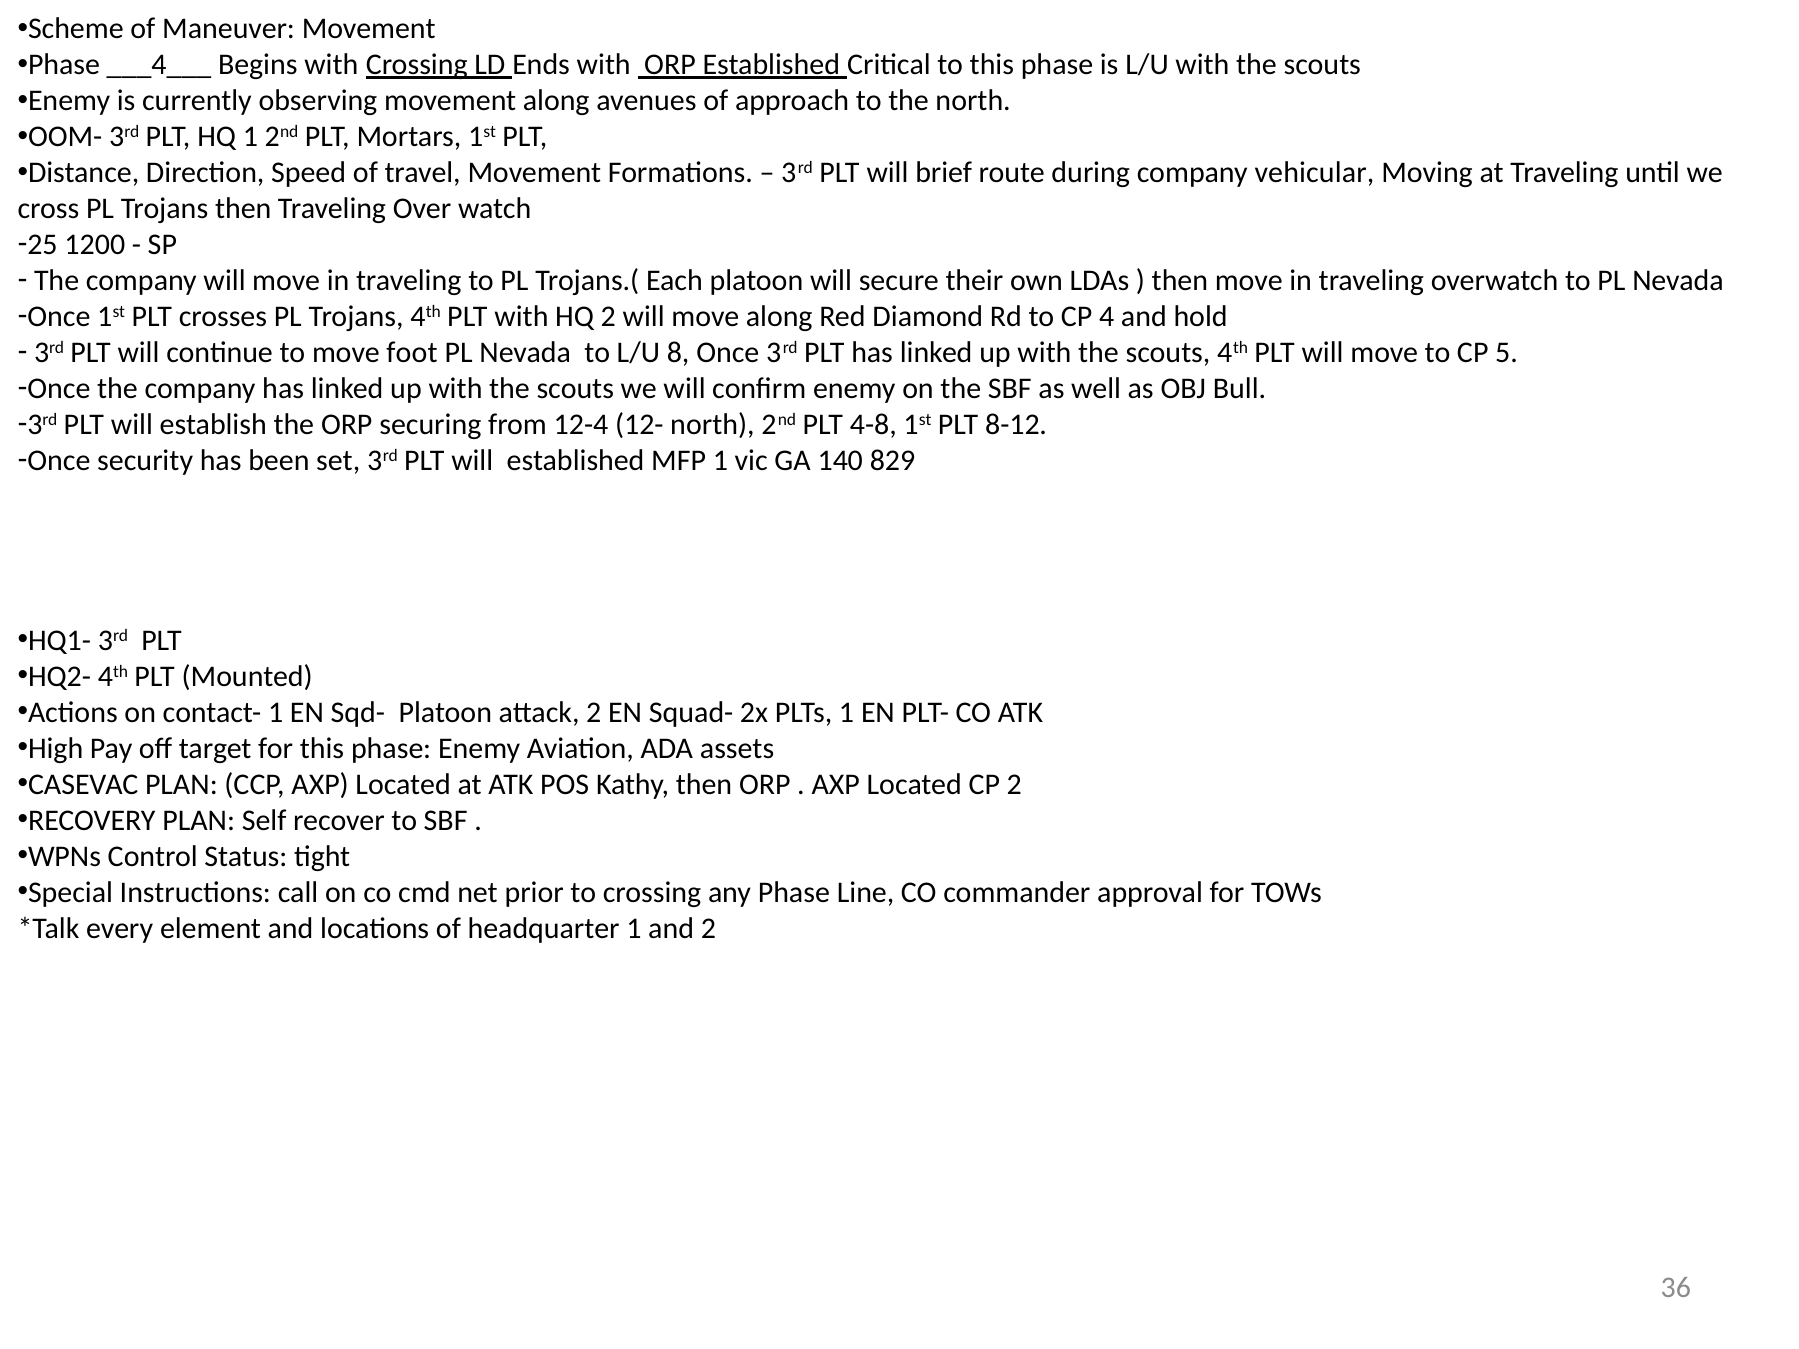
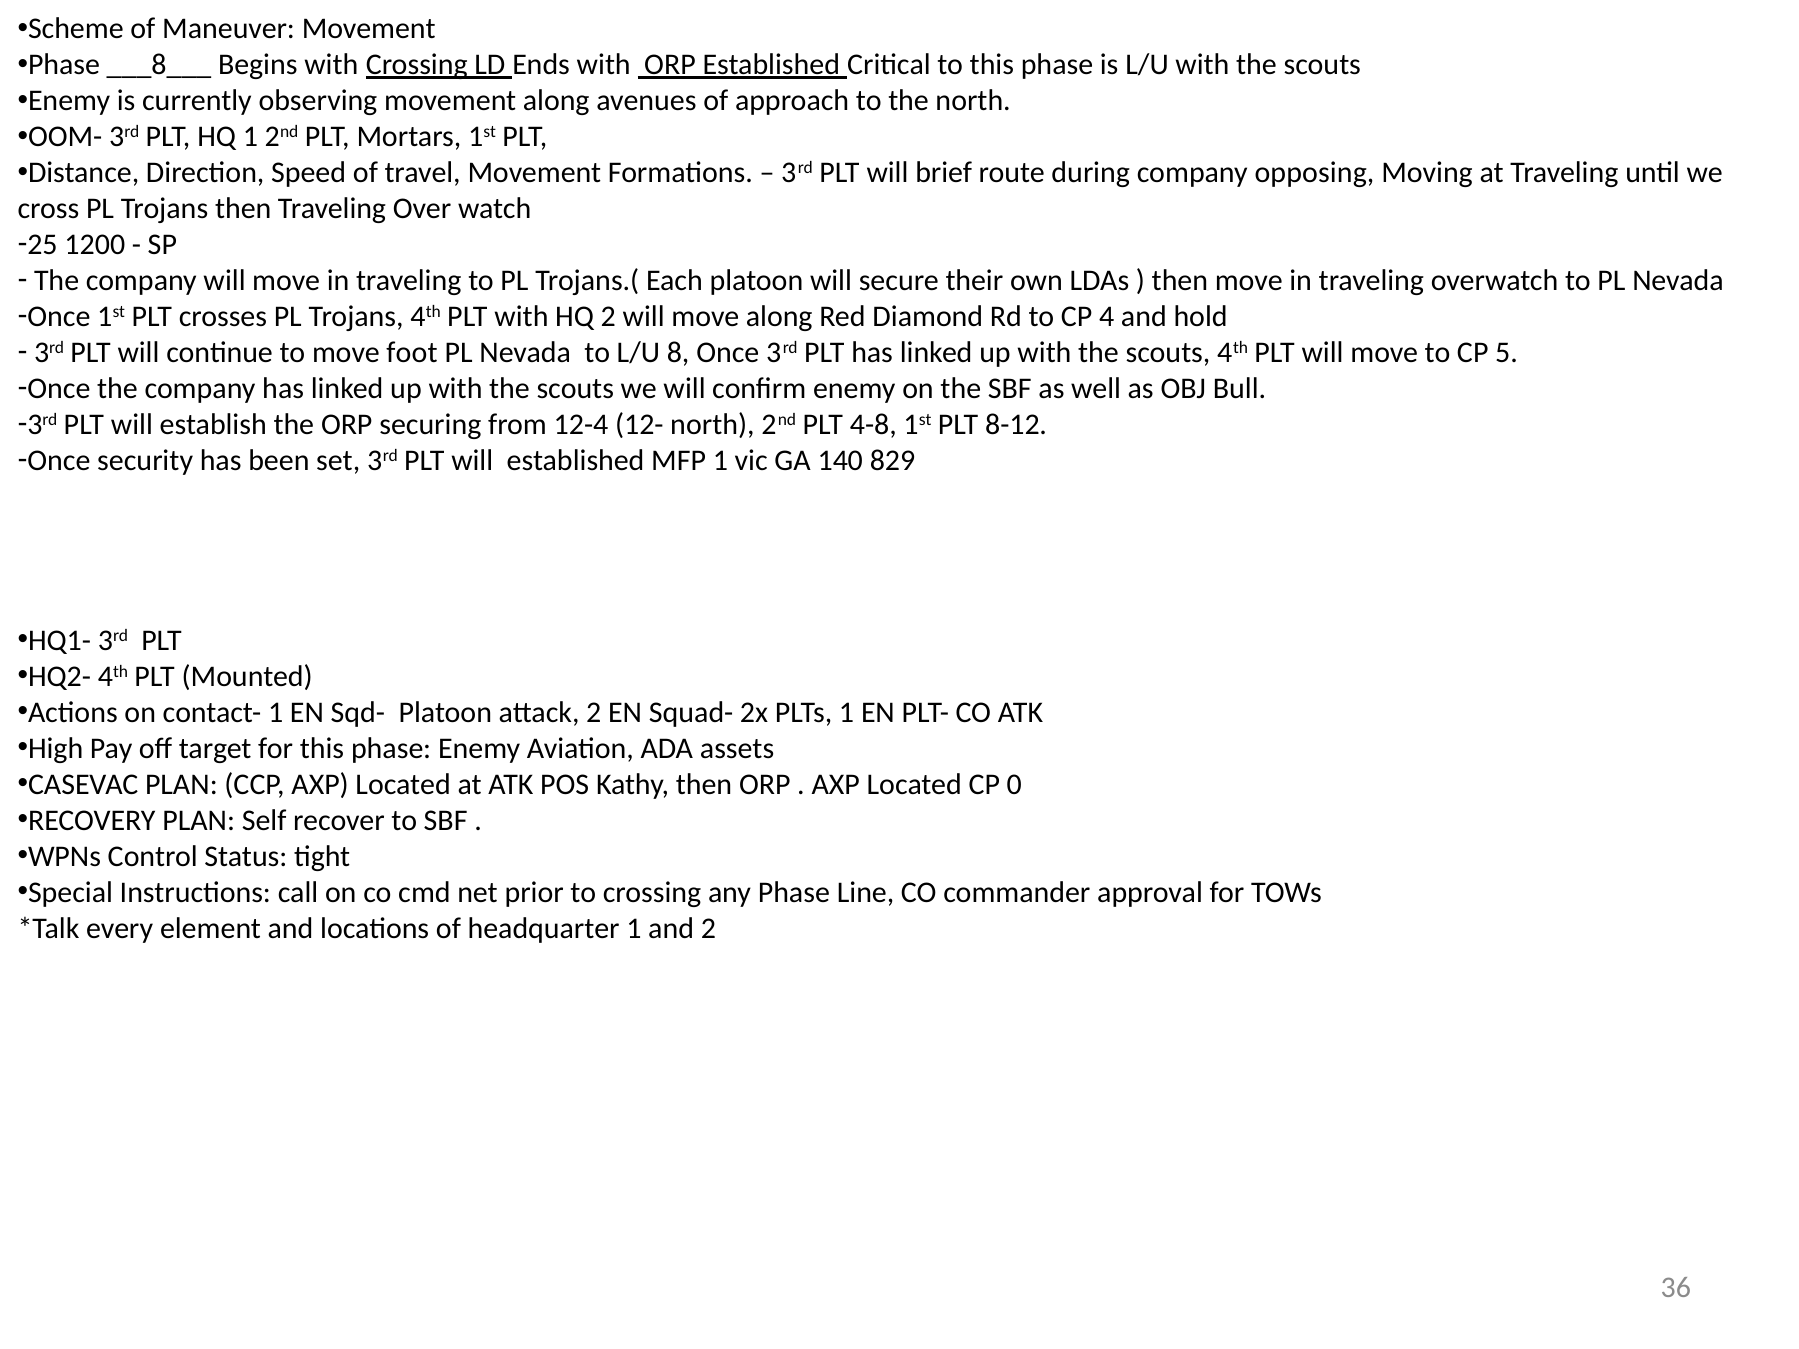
___4___: ___4___ -> ___8___
vehicular: vehicular -> opposing
CP 2: 2 -> 0
